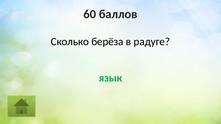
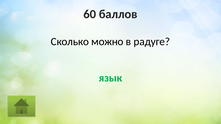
берёза: берёза -> можно
